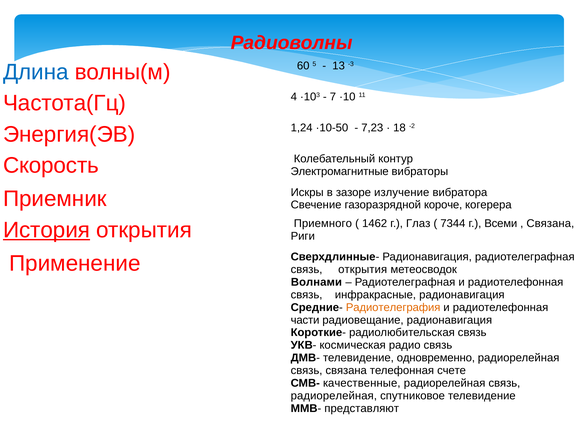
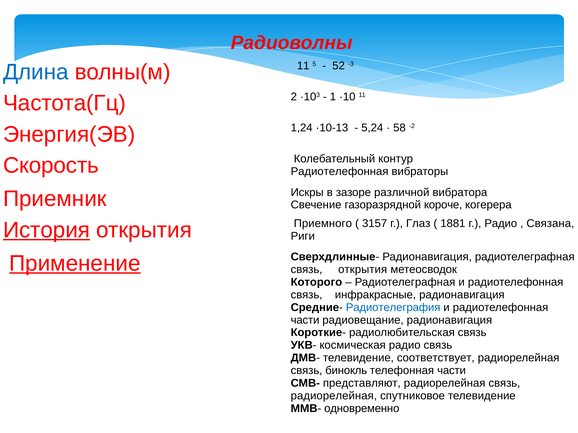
волны(м 60: 60 -> 11
13: 13 -> 52
4: 4 -> 2
7: 7 -> 1
·10-50: ·10-50 -> ·10-13
7,23: 7,23 -> 5,24
18: 18 -> 58
Электромагнитные at (340, 172): Электромагнитные -> Радиотелефонная
излучение: излучение -> различной
1462: 1462 -> 3157
7344: 7344 -> 1881
г Всеми: Всеми -> Радио
Применение underline: none -> present
Волнами: Волнами -> Которого
Радиотелеграфия colour: orange -> blue
одновременно: одновременно -> соответствует
связь связана: связана -> бинокль
телефонная счете: счете -> части
качественные: качественные -> представляют
представляют: представляют -> одновременно
